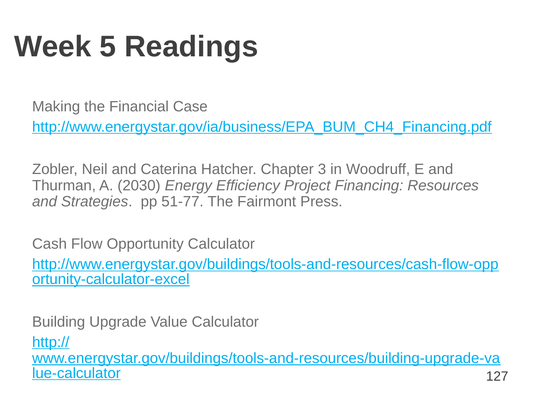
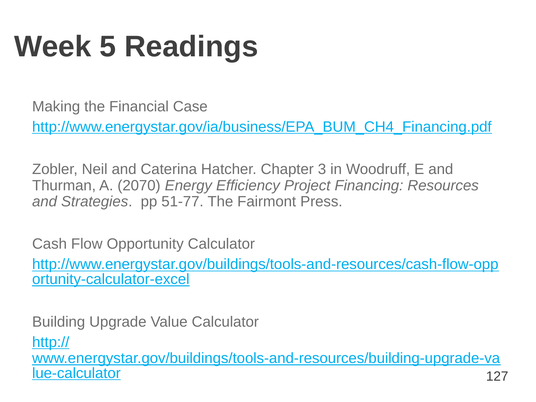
2030: 2030 -> 2070
